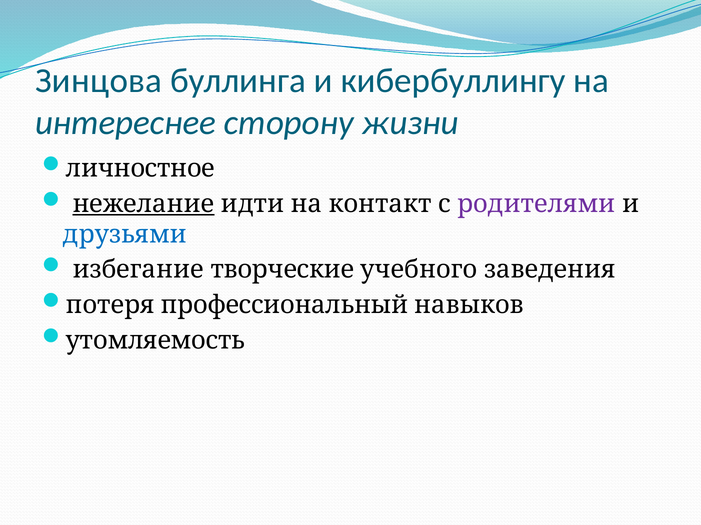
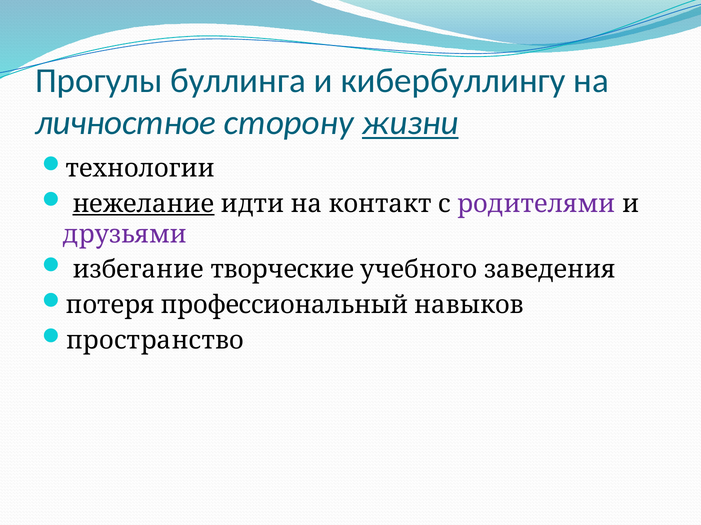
Зинцова: Зинцова -> Прогулы
интереснее: интереснее -> личностное
жизни underline: none -> present
личностное: личностное -> технологии
друзьями colour: blue -> purple
утомляемость: утомляемость -> пространство
